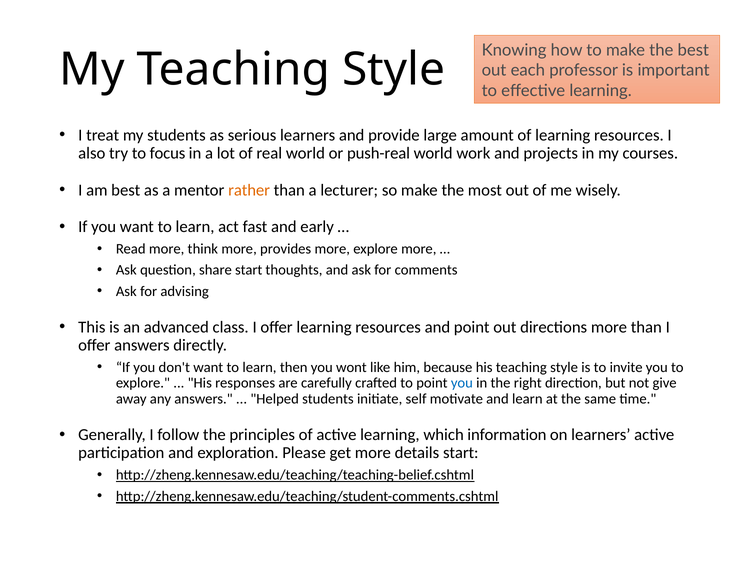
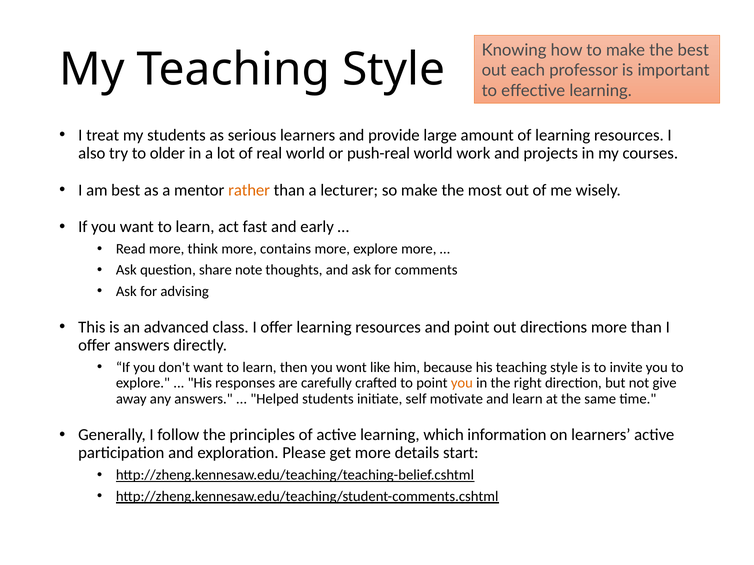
focus: focus -> older
provides: provides -> contains
share start: start -> note
you at (462, 383) colour: blue -> orange
